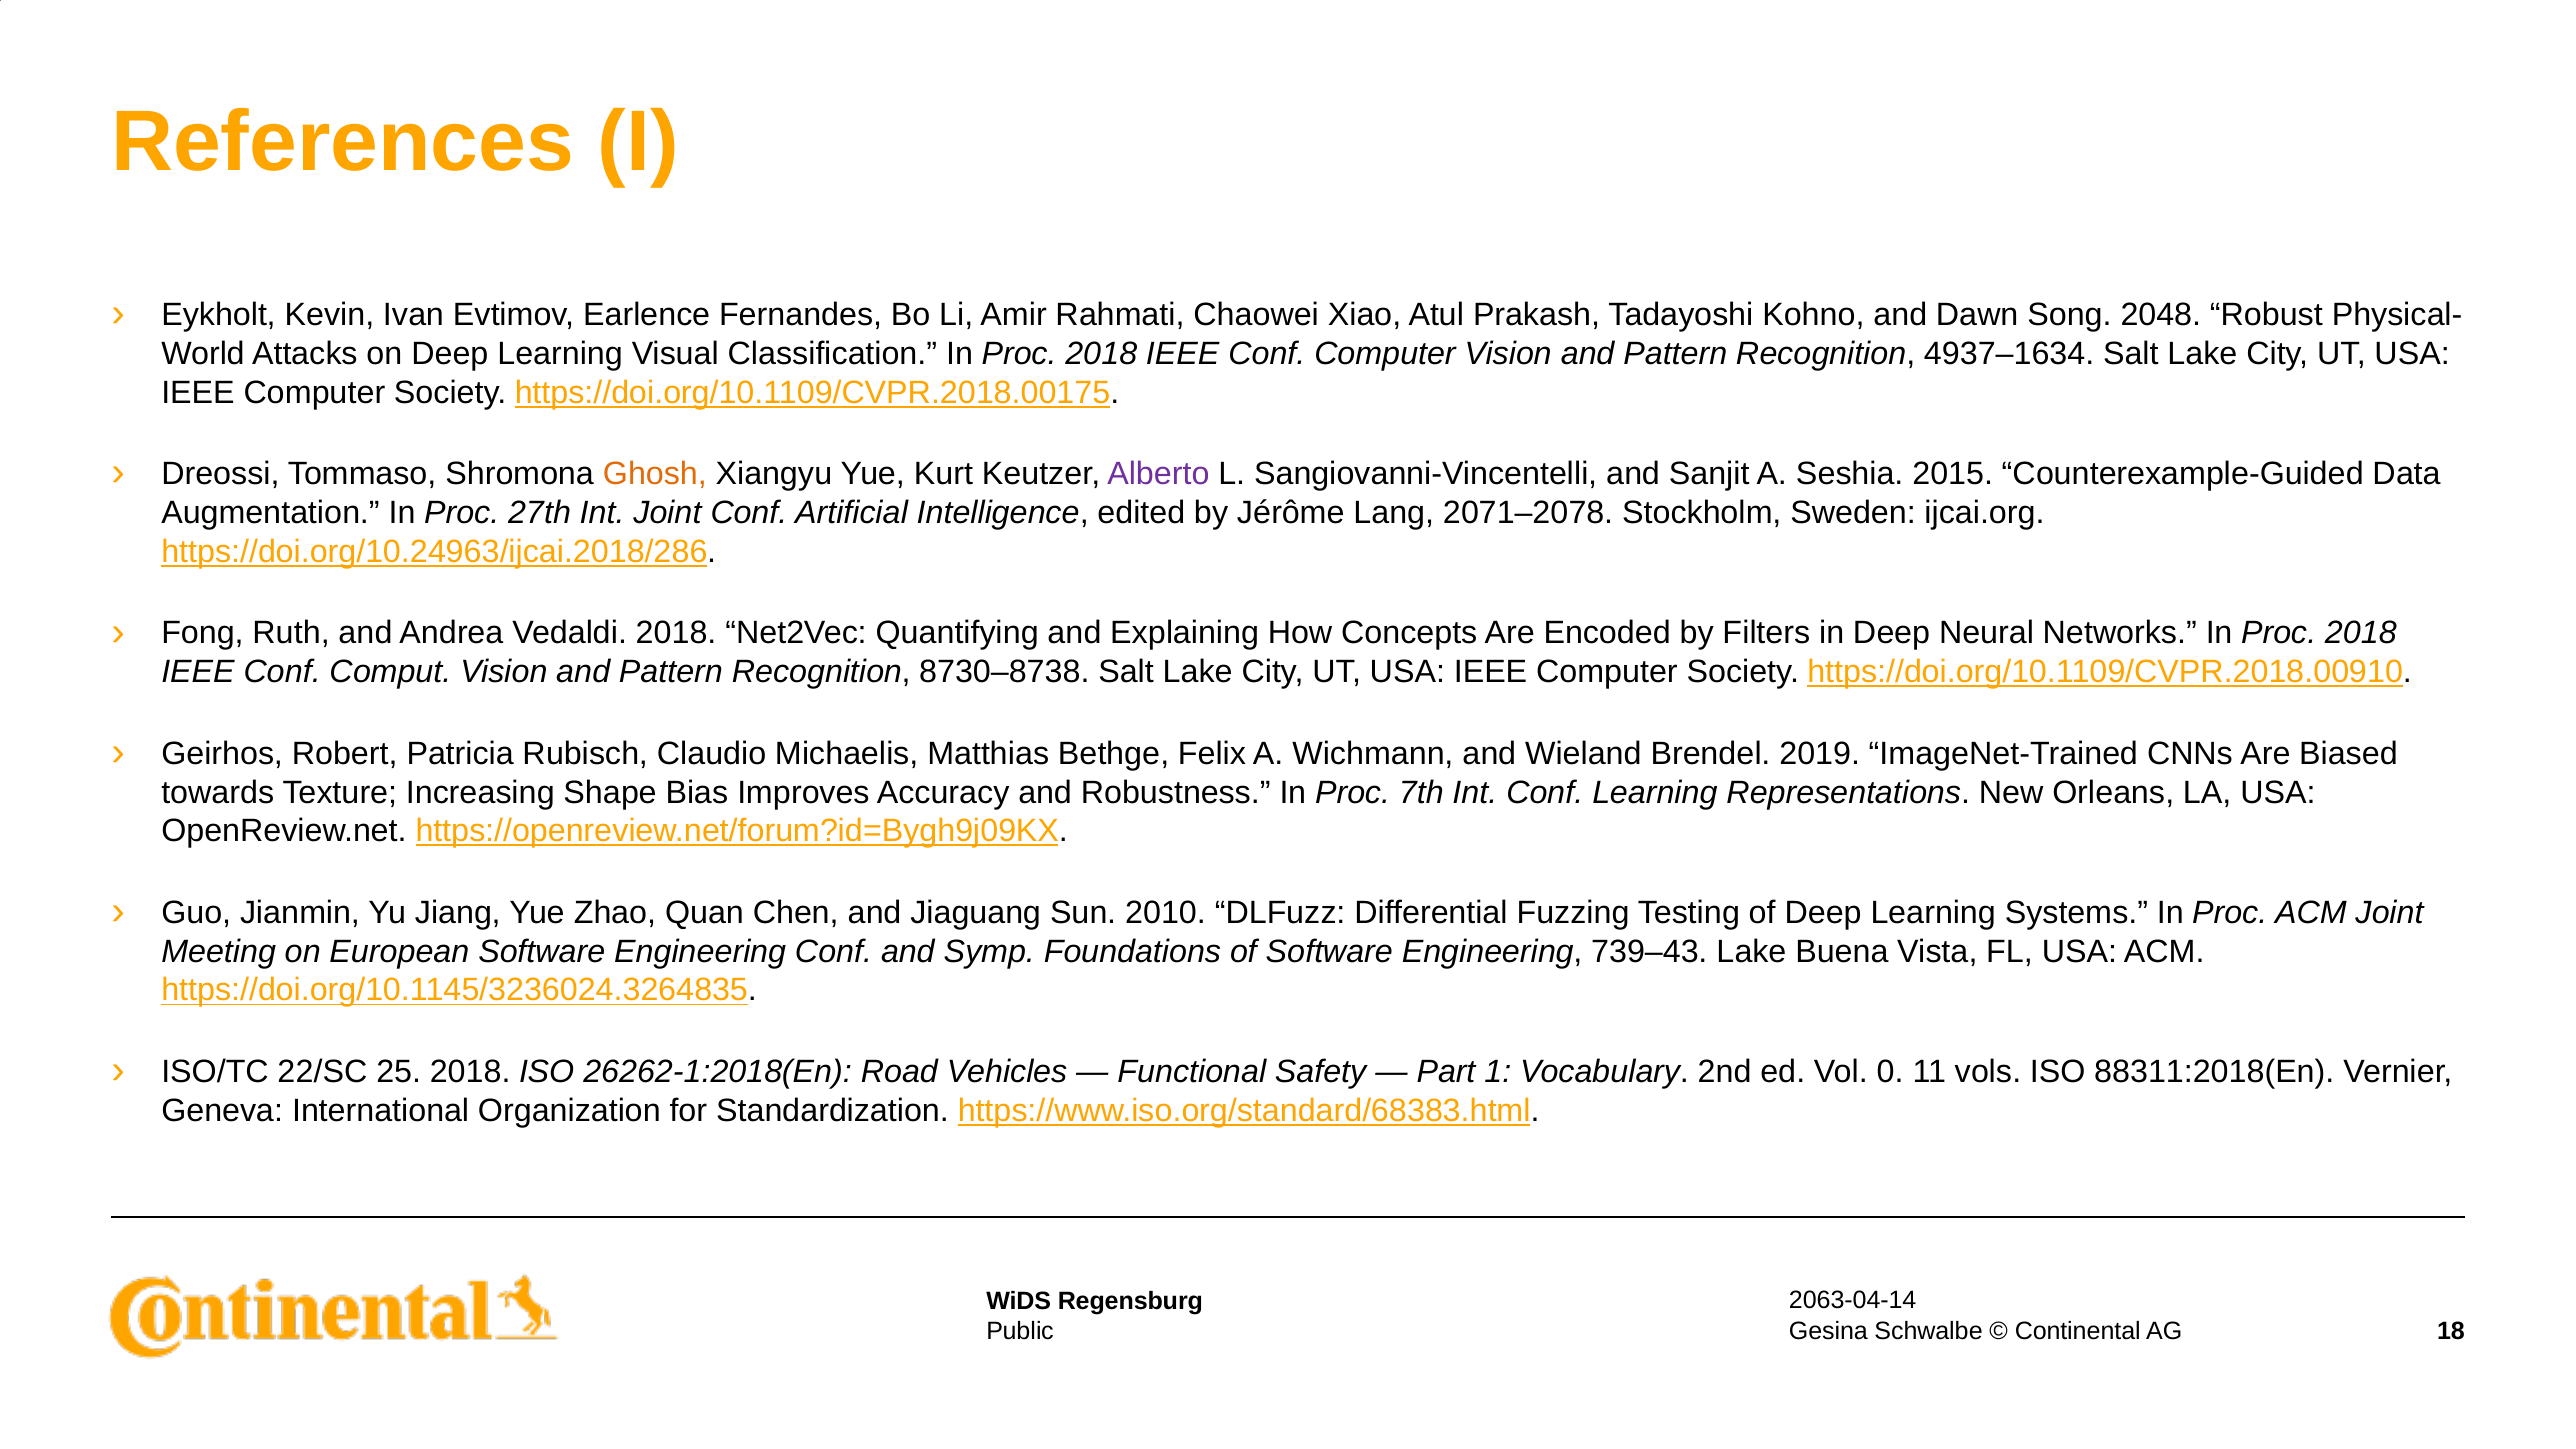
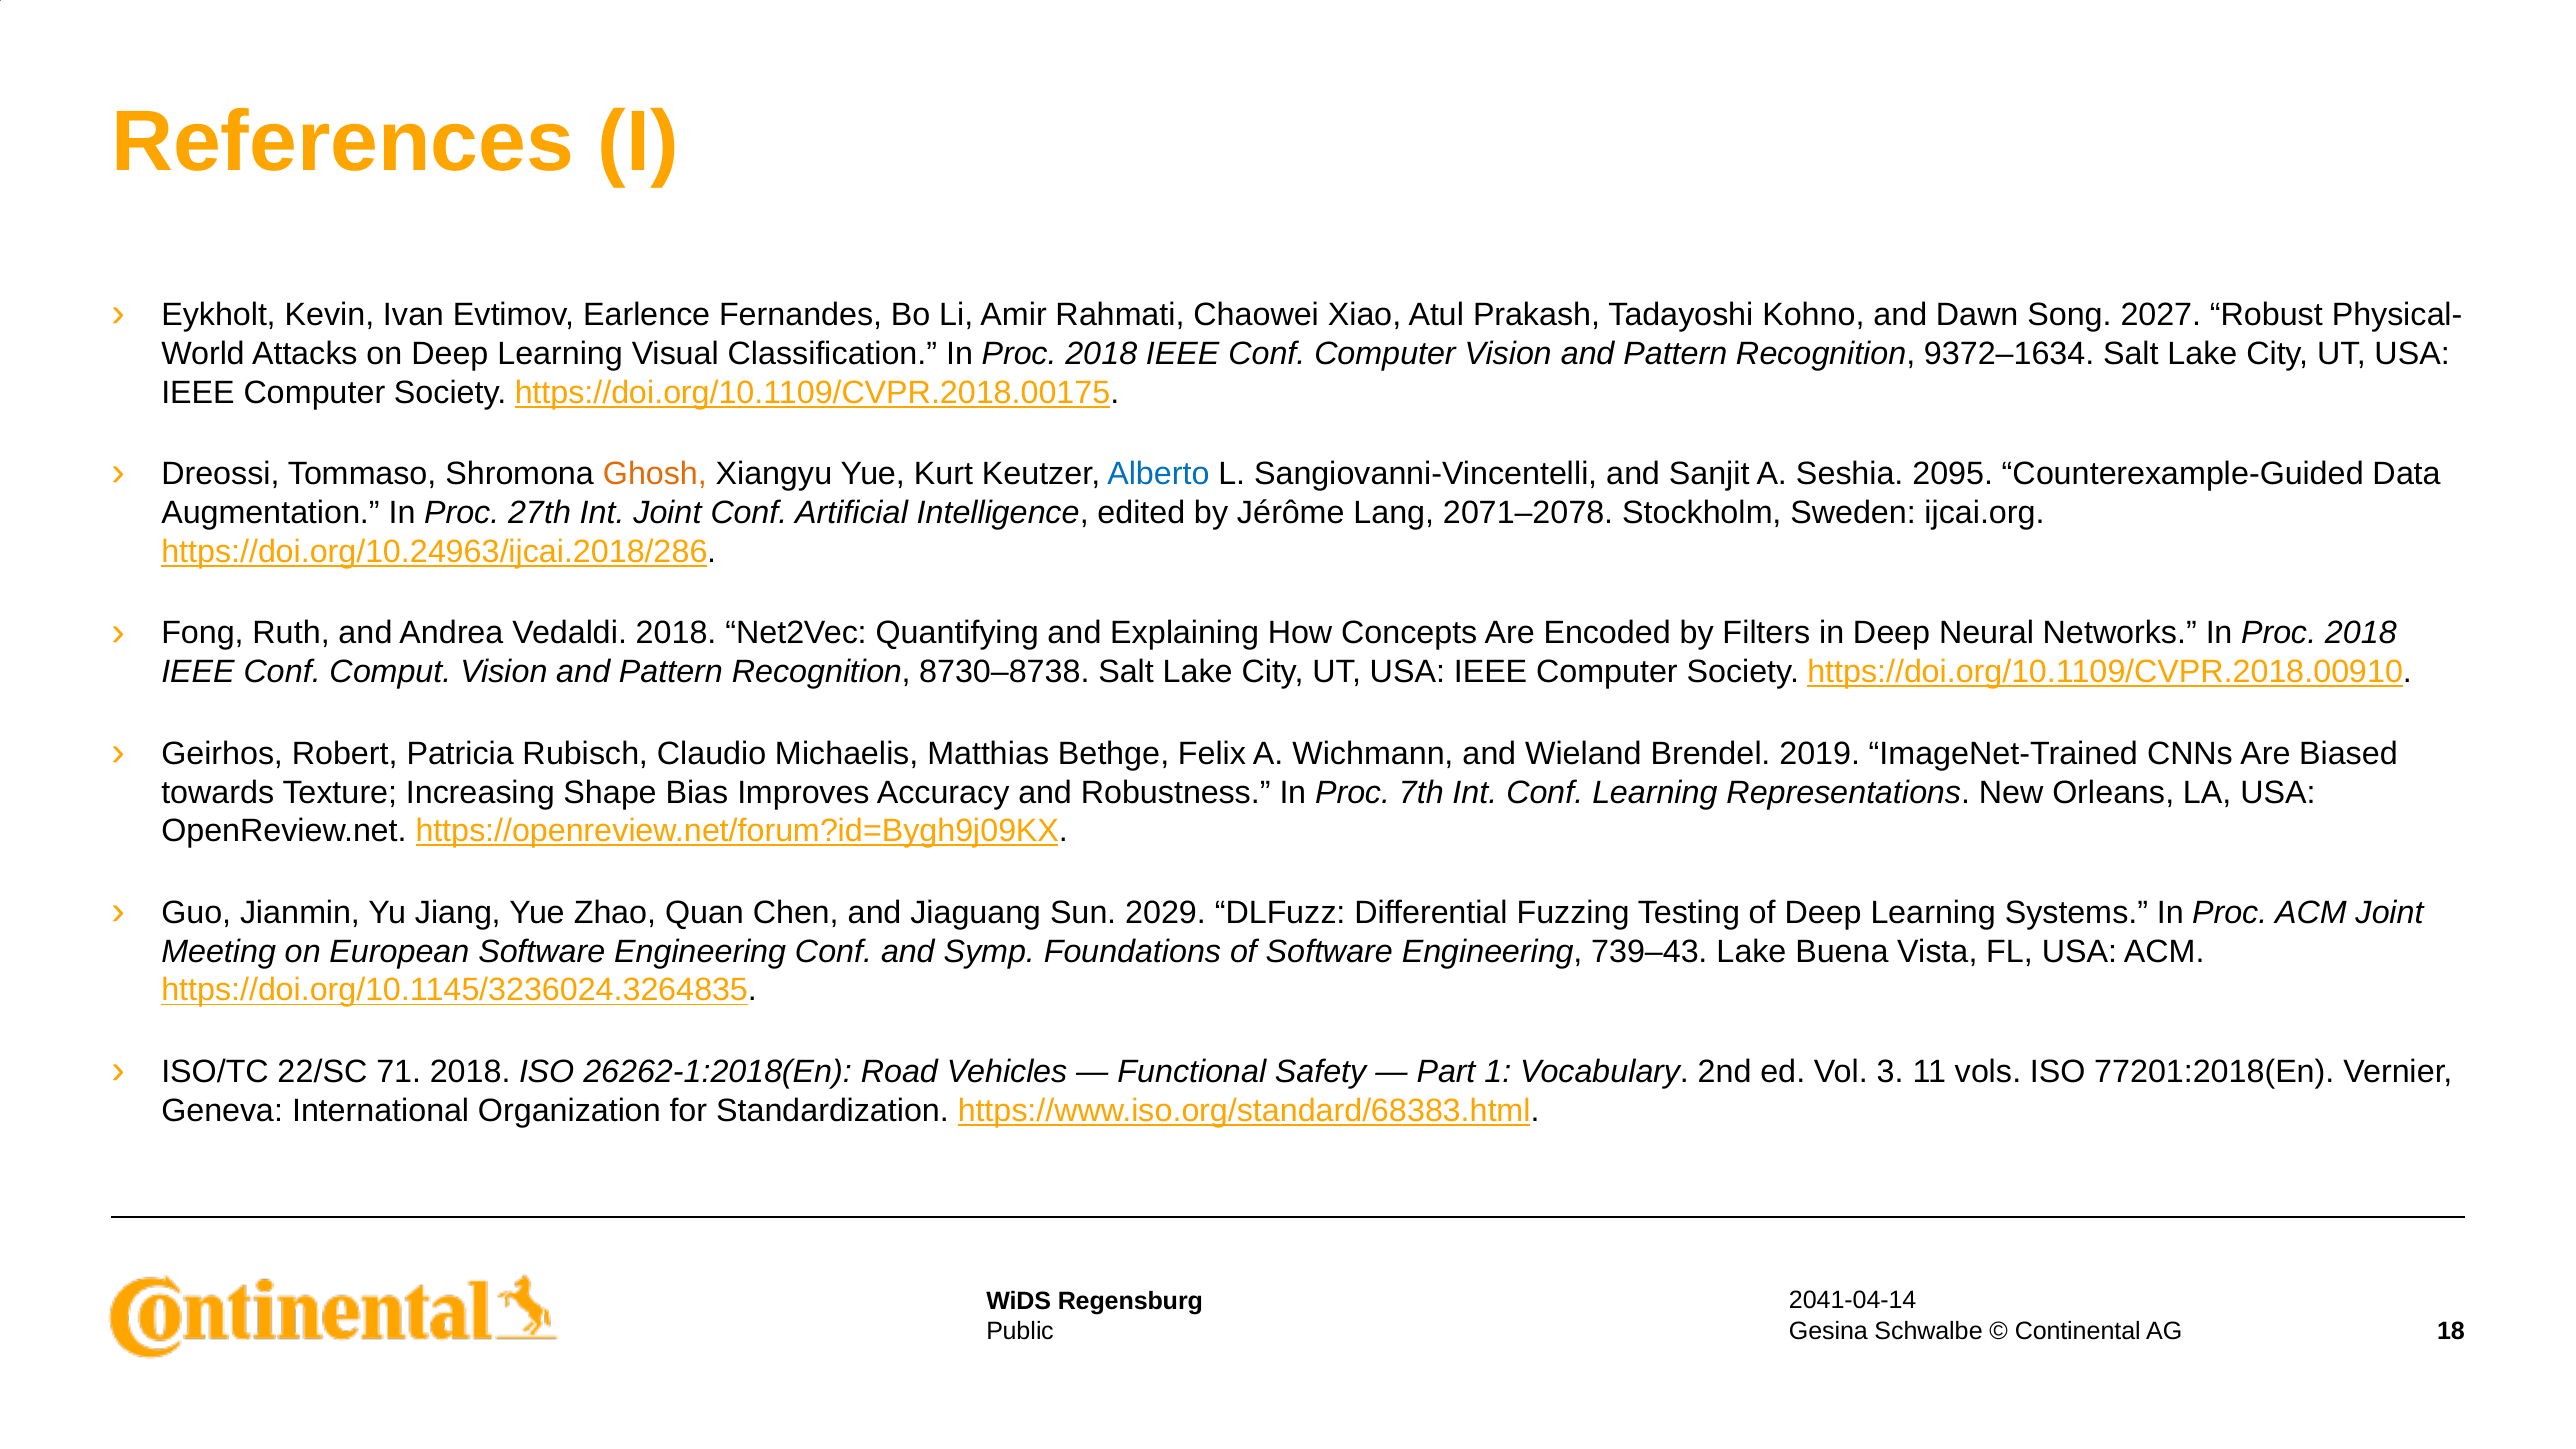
2048: 2048 -> 2027
4937–1634: 4937–1634 -> 9372–1634
Alberto colour: purple -> blue
2015: 2015 -> 2095
2010: 2010 -> 2029
25: 25 -> 71
0: 0 -> 3
88311:2018(En: 88311:2018(En -> 77201:2018(En
2063-04-14: 2063-04-14 -> 2041-04-14
